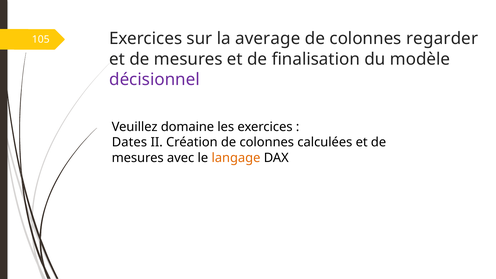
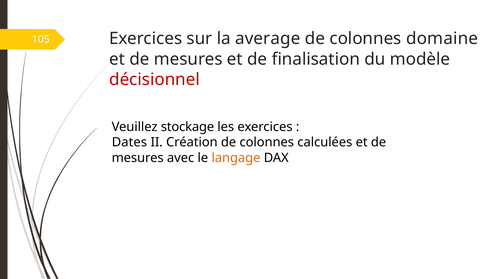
regarder: regarder -> domaine
décisionnel colour: purple -> red
domaine: domaine -> stockage
